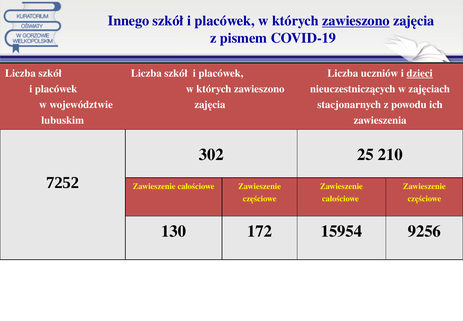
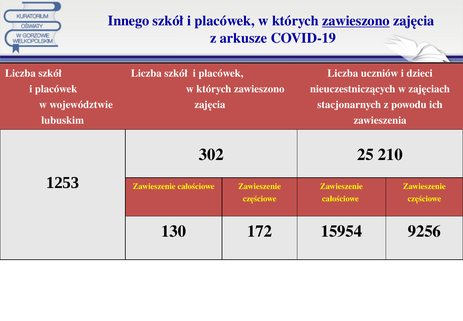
pismem: pismem -> arkusze
dzieci underline: present -> none
7252: 7252 -> 1253
